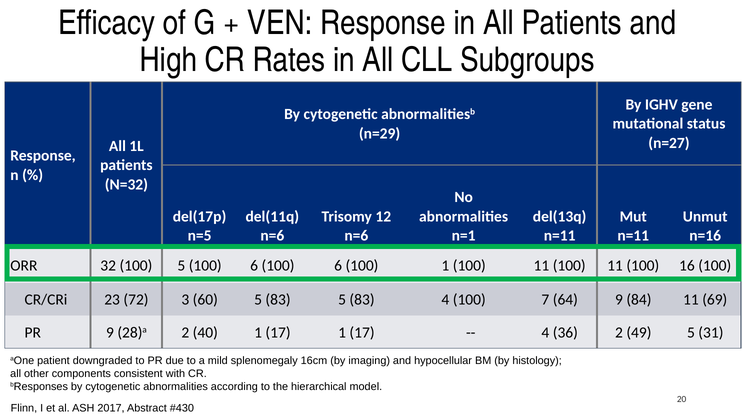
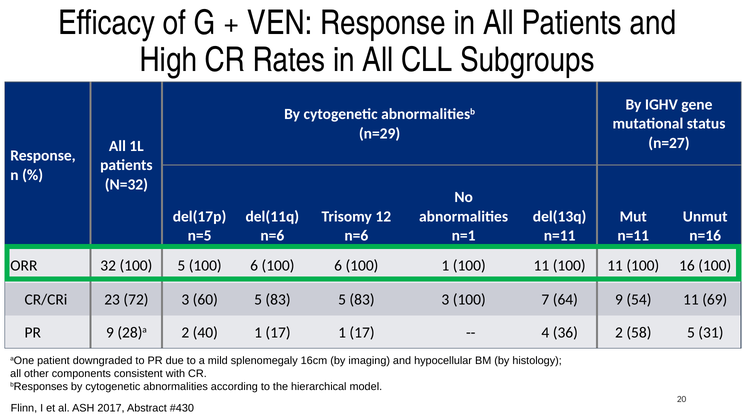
83 4: 4 -> 3
84: 84 -> 54
49: 49 -> 58
